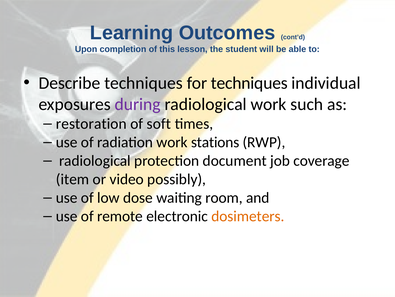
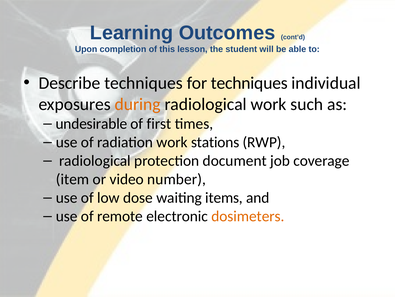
during colour: purple -> orange
restoration: restoration -> undesirable
soft: soft -> first
possibly: possibly -> number
room: room -> items
